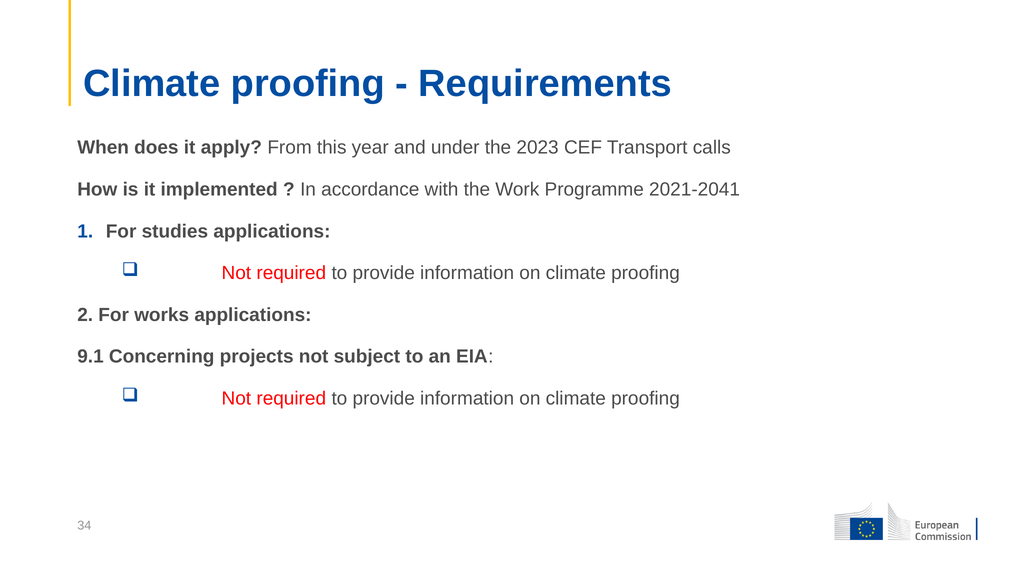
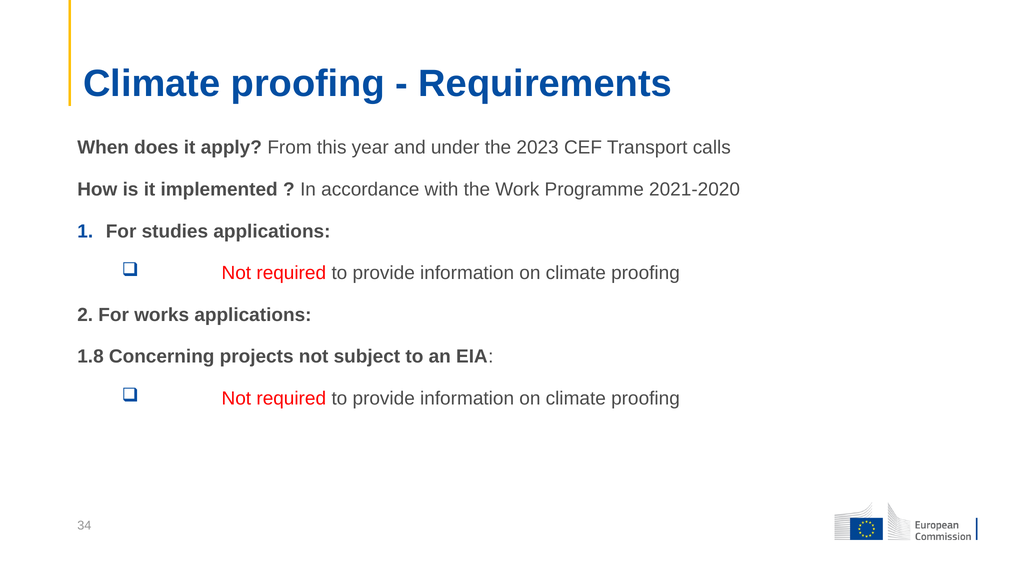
2021-2041: 2021-2041 -> 2021-2020
9.1: 9.1 -> 1.8
